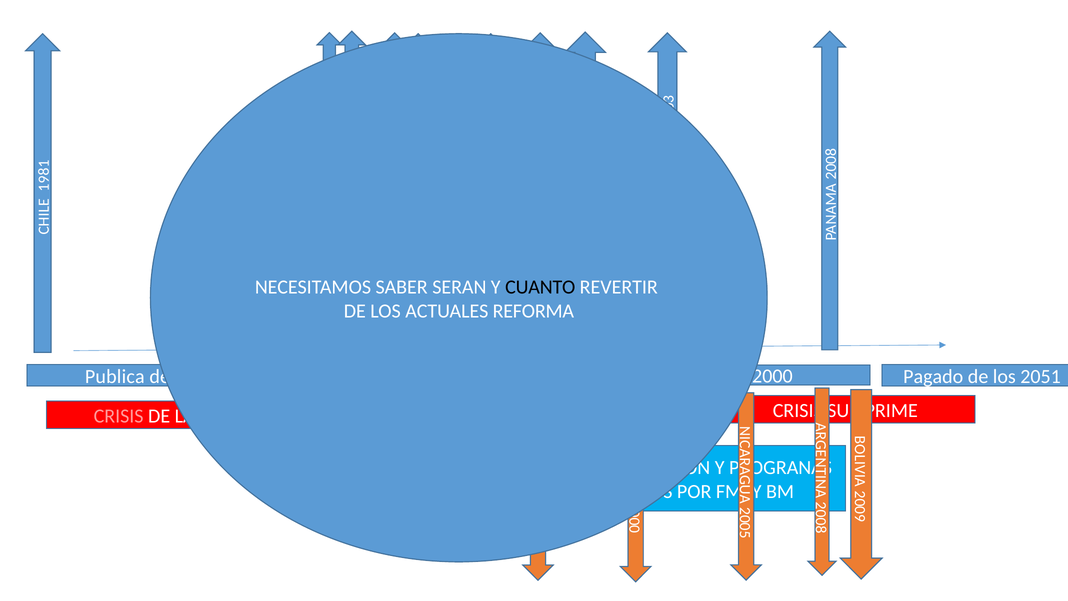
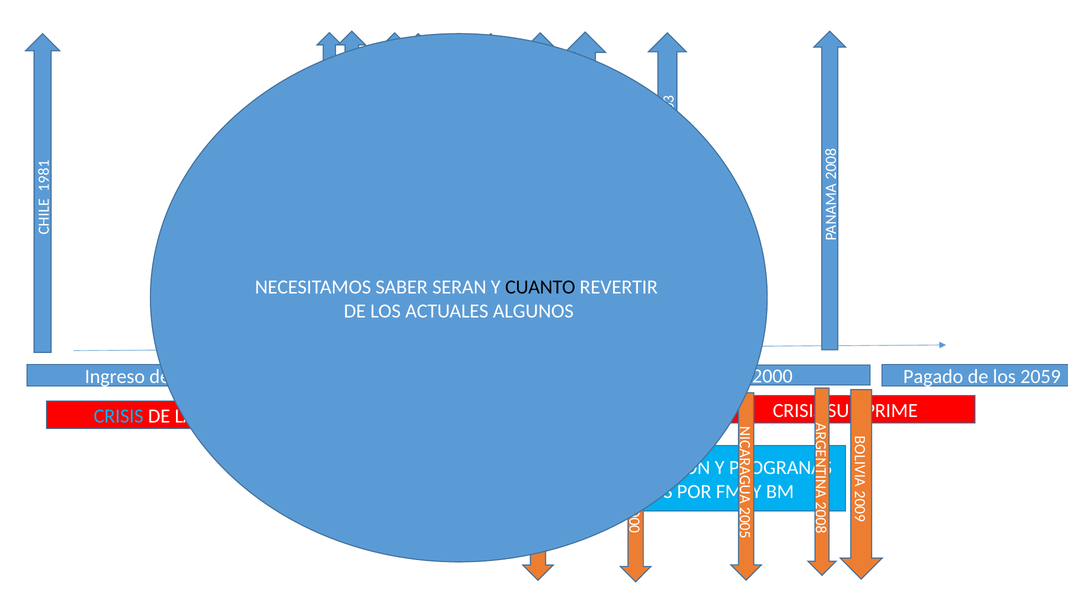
REFORMA: REFORMA -> ALGUNOS
Publica: Publica -> Ingreso
2051: 2051 -> 2059
CRISIS at (119, 416) colour: pink -> light blue
